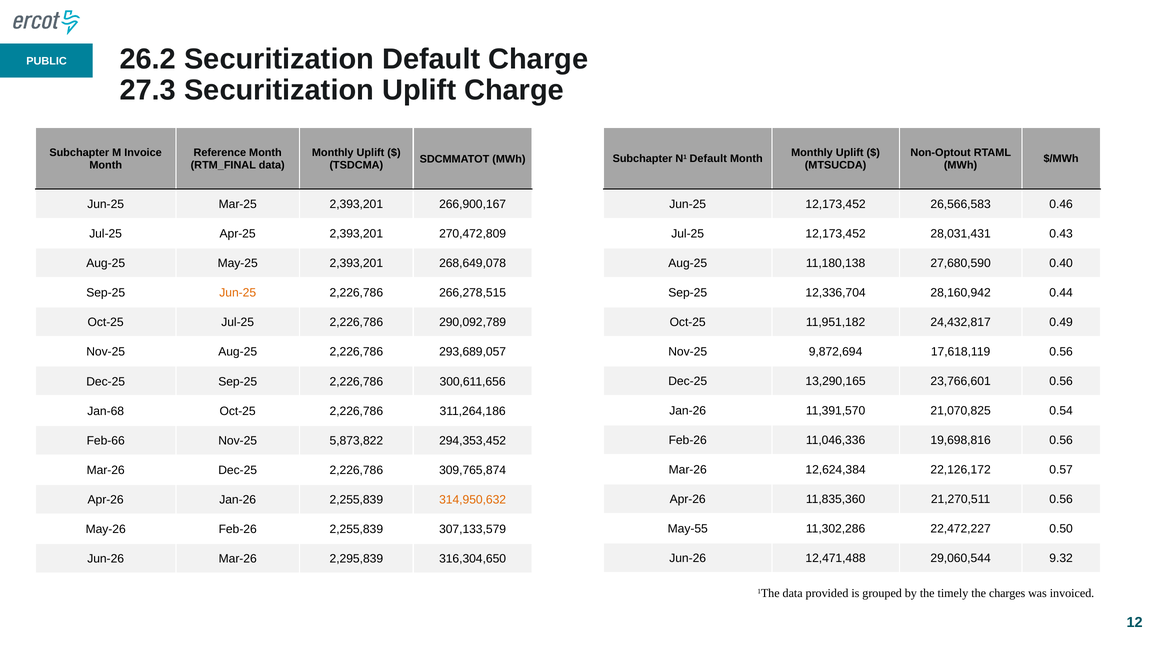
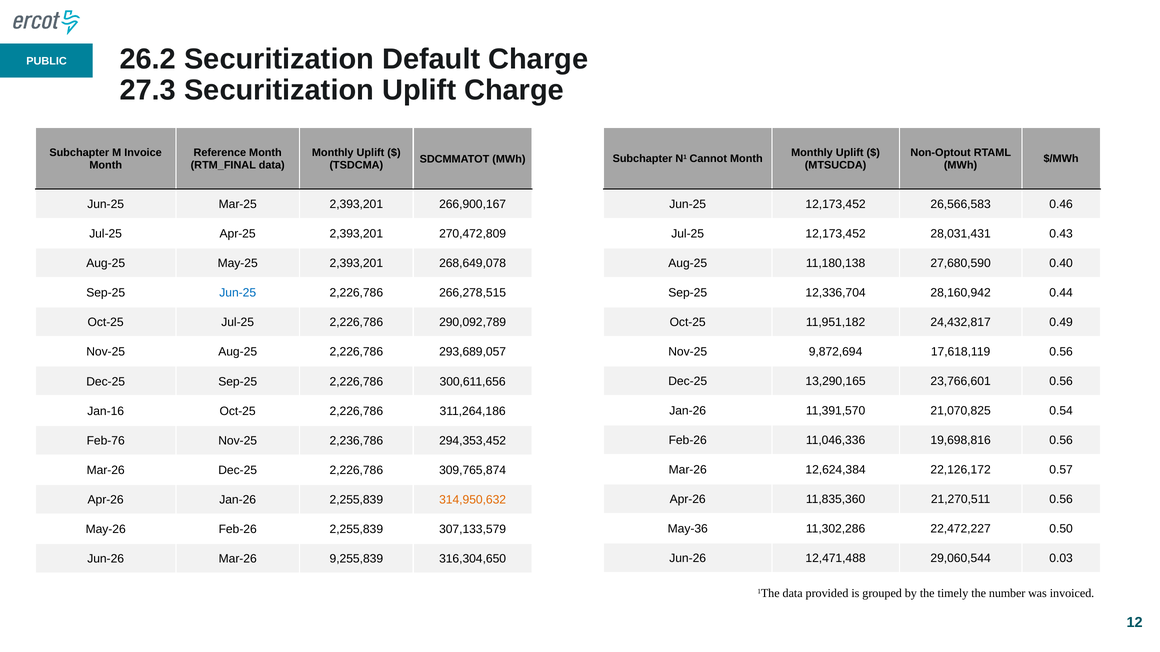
N1 Default: Default -> Cannot
Jun-25 at (238, 293) colour: orange -> blue
Jan-68: Jan-68 -> Jan-16
Feb-66: Feb-66 -> Feb-76
5,873,822: 5,873,822 -> 2,236,786
May-55: May-55 -> May-36
9.32: 9.32 -> 0.03
2,295,839: 2,295,839 -> 9,255,839
charges: charges -> number
